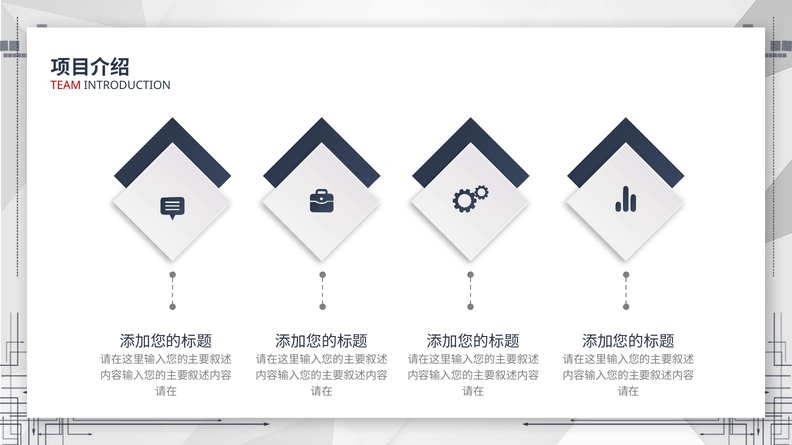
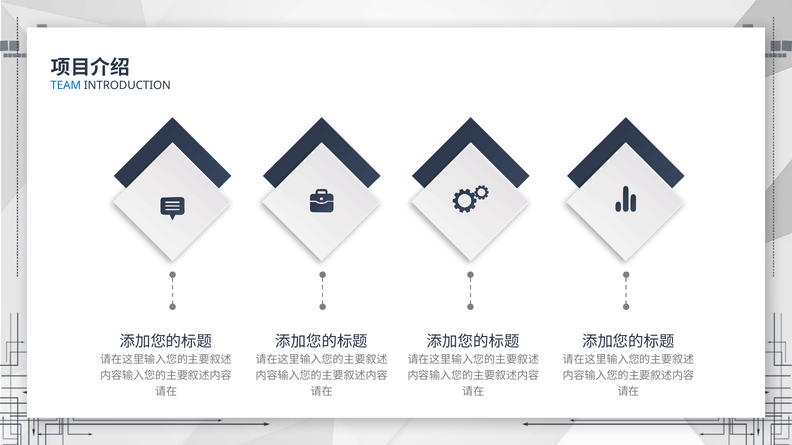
TEAM colour: red -> blue
